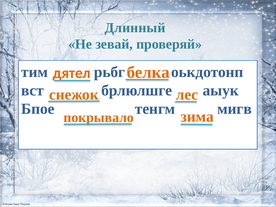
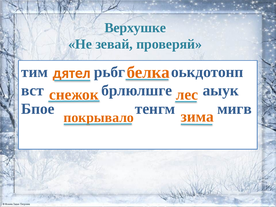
Длинный: Длинный -> Верхушке
